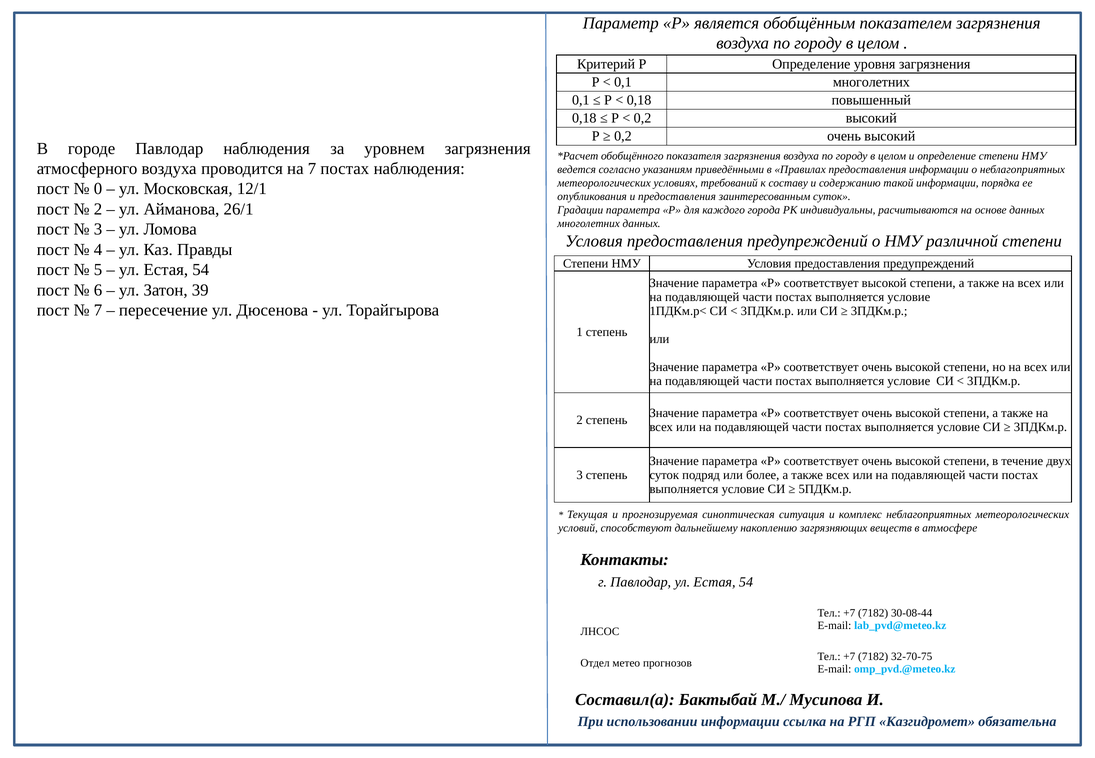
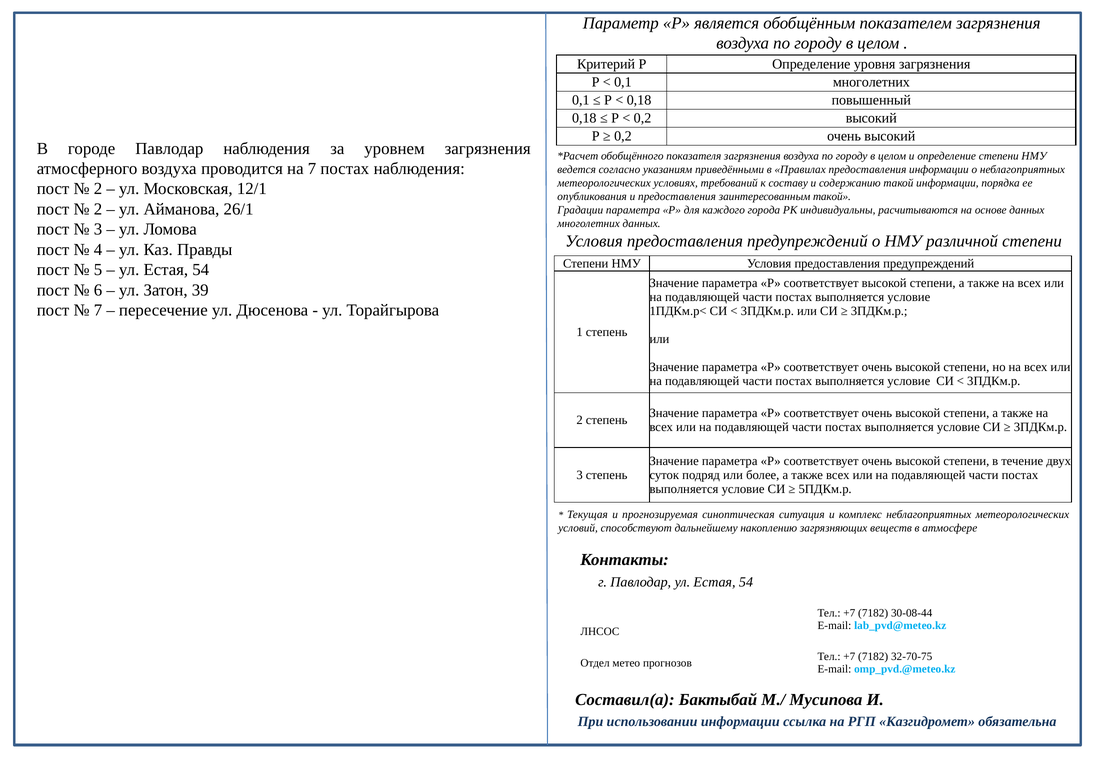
0 at (98, 189): 0 -> 2
заинтересованным суток: суток -> такой
